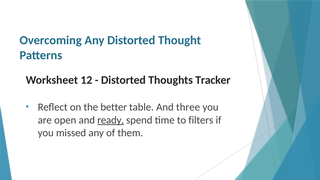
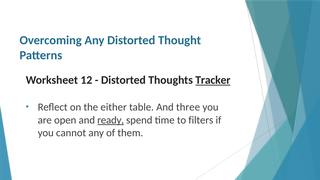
Tracker underline: none -> present
better: better -> either
missed: missed -> cannot
